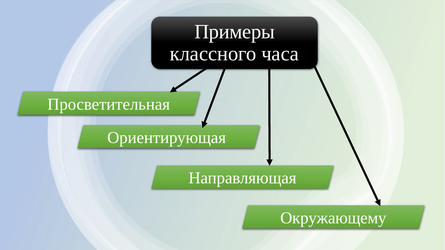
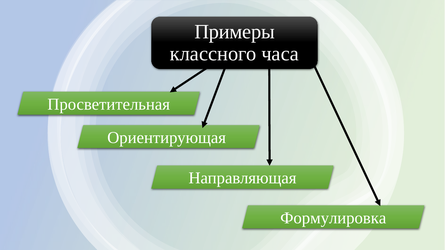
Окружающему: Окружающему -> Формулировка
